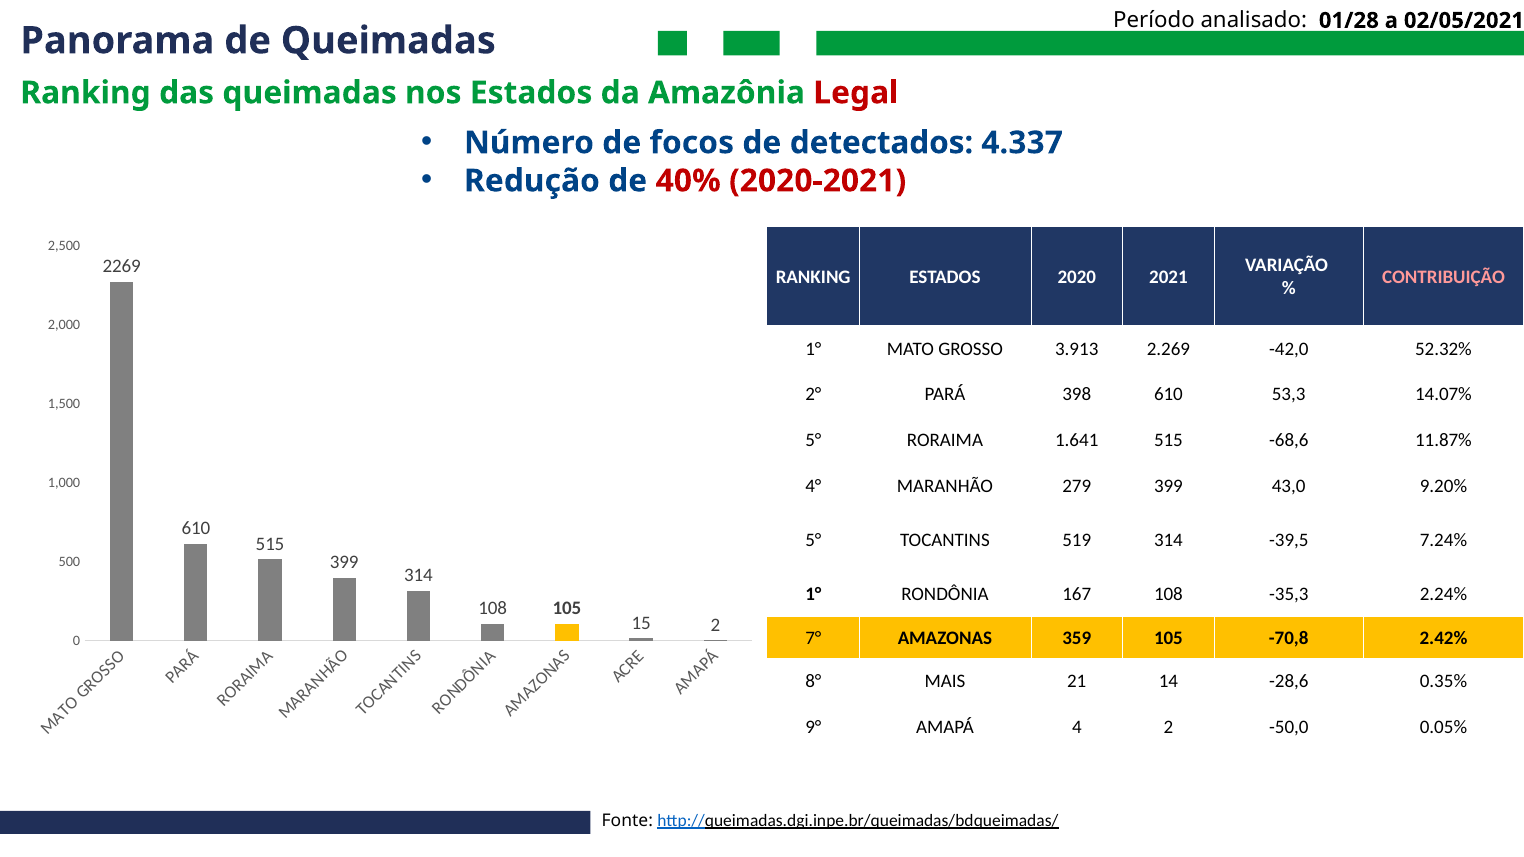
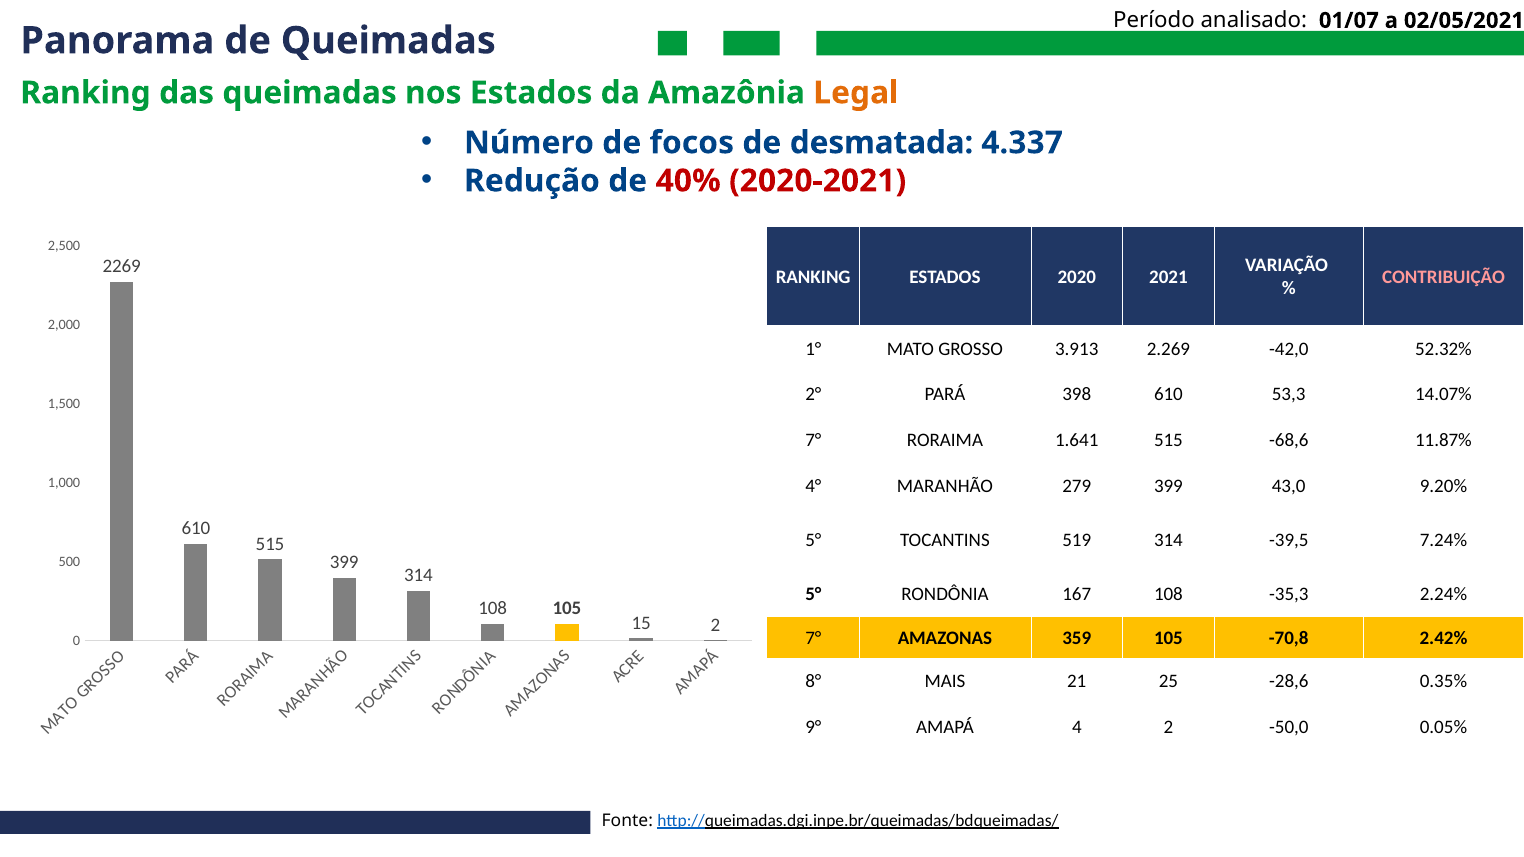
01/28: 01/28 -> 01/07
Legal colour: red -> orange
detectados: detectados -> desmatada
5° at (813, 440): 5° -> 7°
1° at (813, 595): 1° -> 5°
14: 14 -> 25
